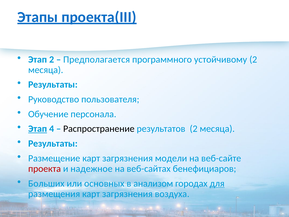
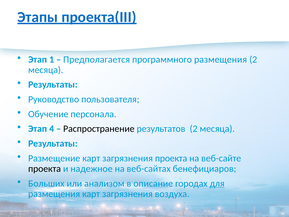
Этап 2: 2 -> 1
программного устойчивому: устойчивому -> размещения
Этап at (38, 129) underline: present -> none
загрязнения модели: модели -> проекта
проекта at (45, 169) colour: red -> black
основных: основных -> анализом
анализом: анализом -> описание
